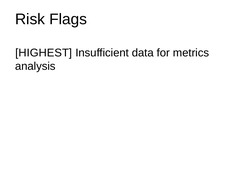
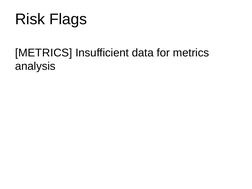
HIGHEST at (44, 53): HIGHEST -> METRICS
